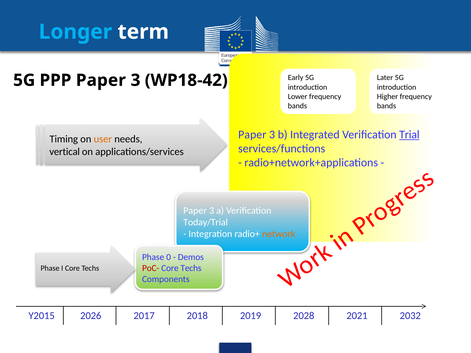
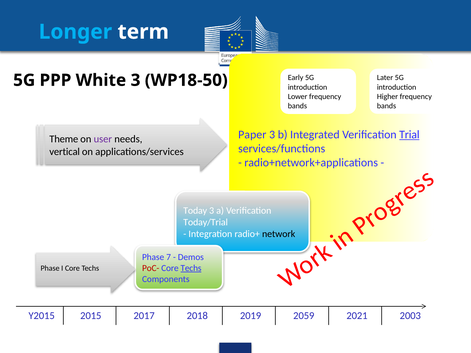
PPP Paper: Paper -> White
WP18-42: WP18-42 -> WP18-50
Timing: Timing -> Theme
user colour: orange -> purple
Paper at (195, 211): Paper -> Today
network colour: orange -> black
0: 0 -> 7
Techs at (191, 268) underline: none -> present
2026: 2026 -> 2015
2028: 2028 -> 2059
2032: 2032 -> 2003
